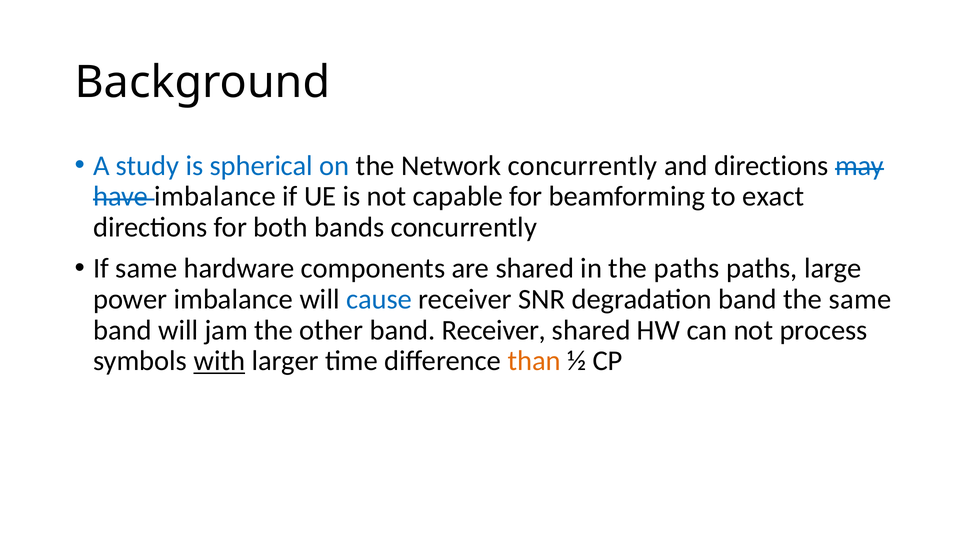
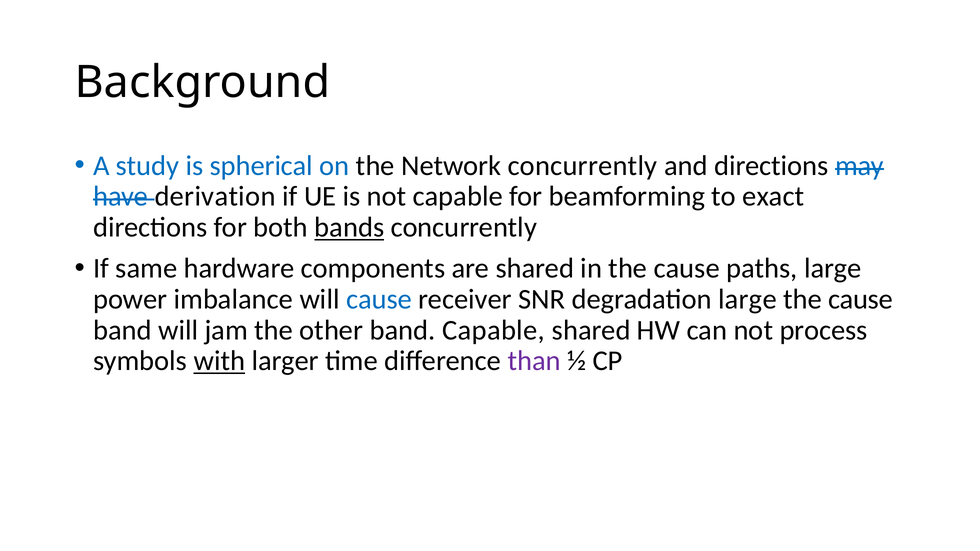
have imbalance: imbalance -> derivation
bands underline: none -> present
in the paths: paths -> cause
degradation band: band -> large
same at (860, 299): same -> cause
band Receiver: Receiver -> Capable
than colour: orange -> purple
